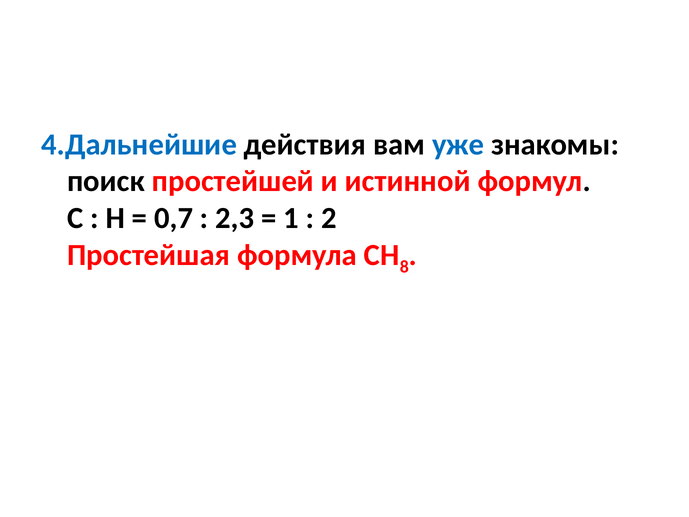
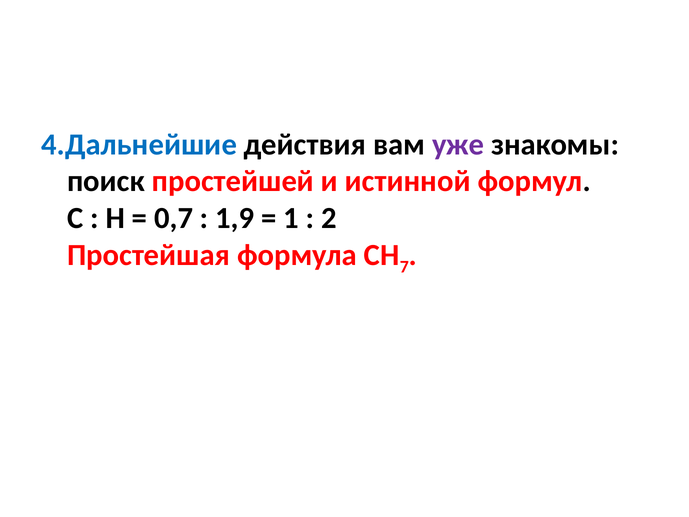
уже colour: blue -> purple
2,3: 2,3 -> 1,9
8: 8 -> 7
